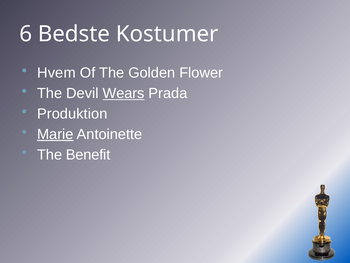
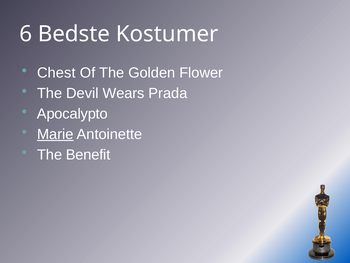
Hvem: Hvem -> Chest
Wears underline: present -> none
Produktion: Produktion -> Apocalypto
